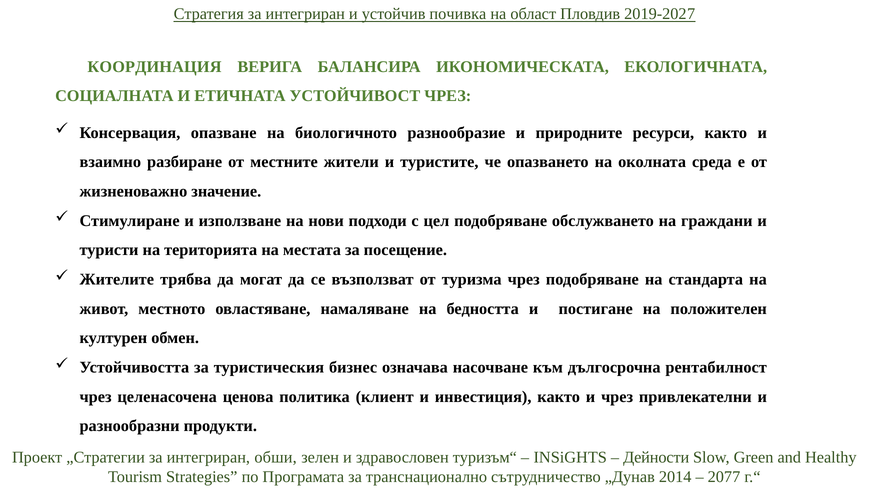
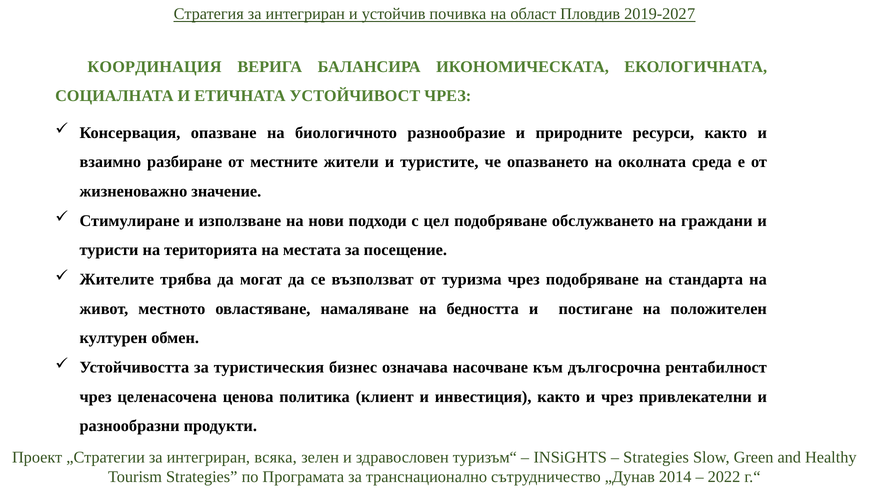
обши: обши -> всяка
Дейности at (656, 457): Дейности -> Strategies
2077: 2077 -> 2022
